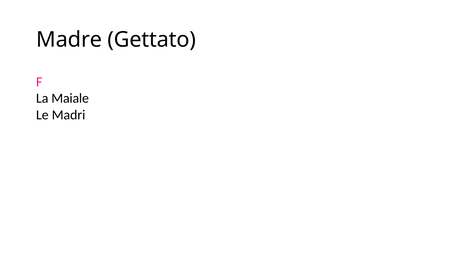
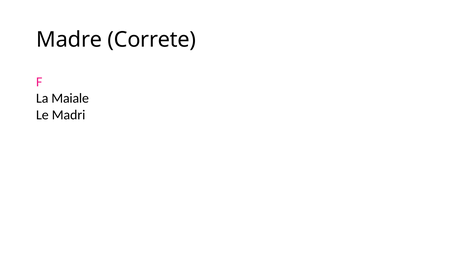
Gettato: Gettato -> Correte
